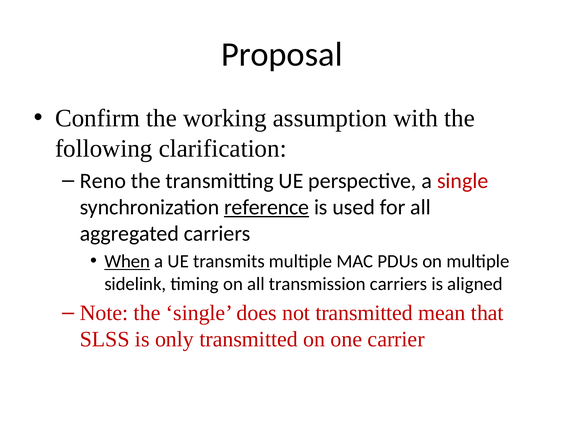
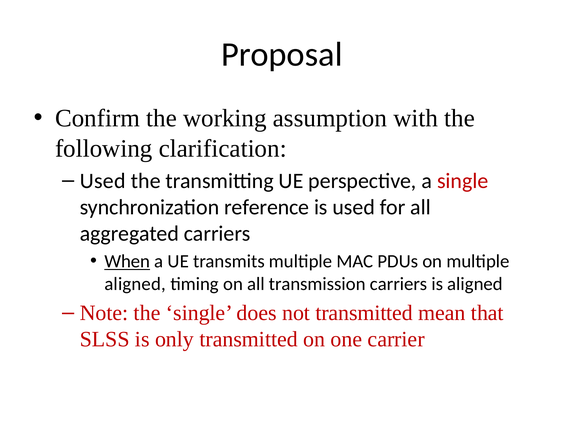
Reno at (103, 181): Reno -> Used
reference underline: present -> none
sidelink at (135, 284): sidelink -> aligned
